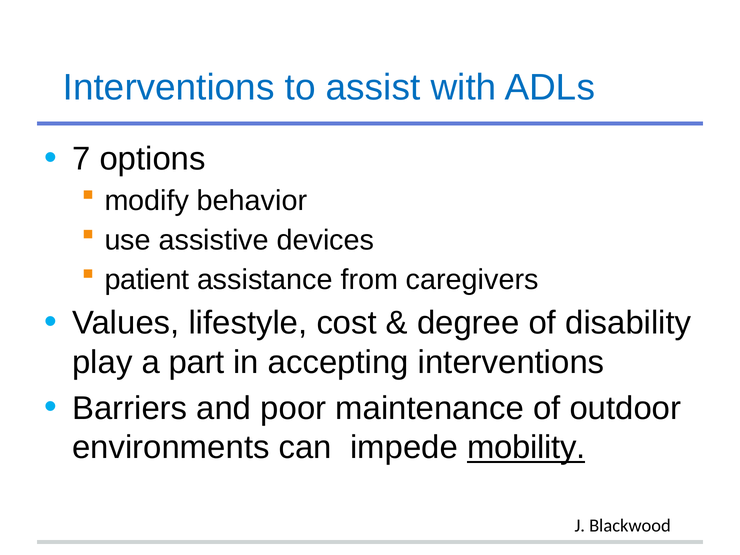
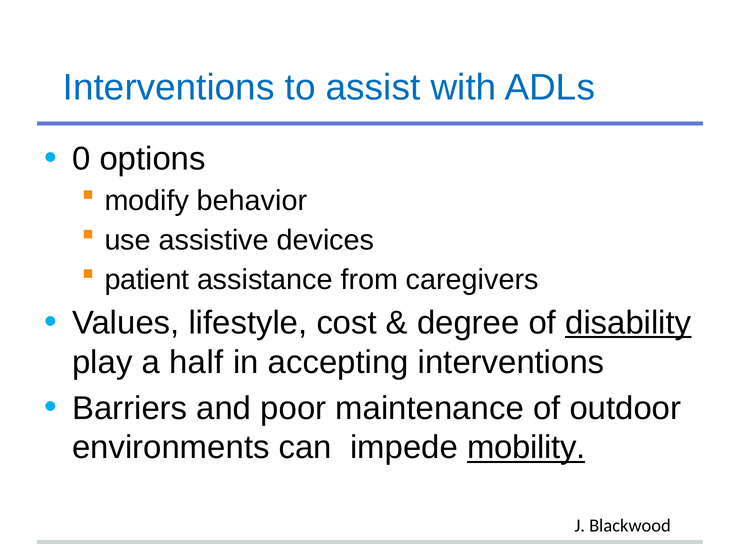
7: 7 -> 0
disability underline: none -> present
part: part -> half
